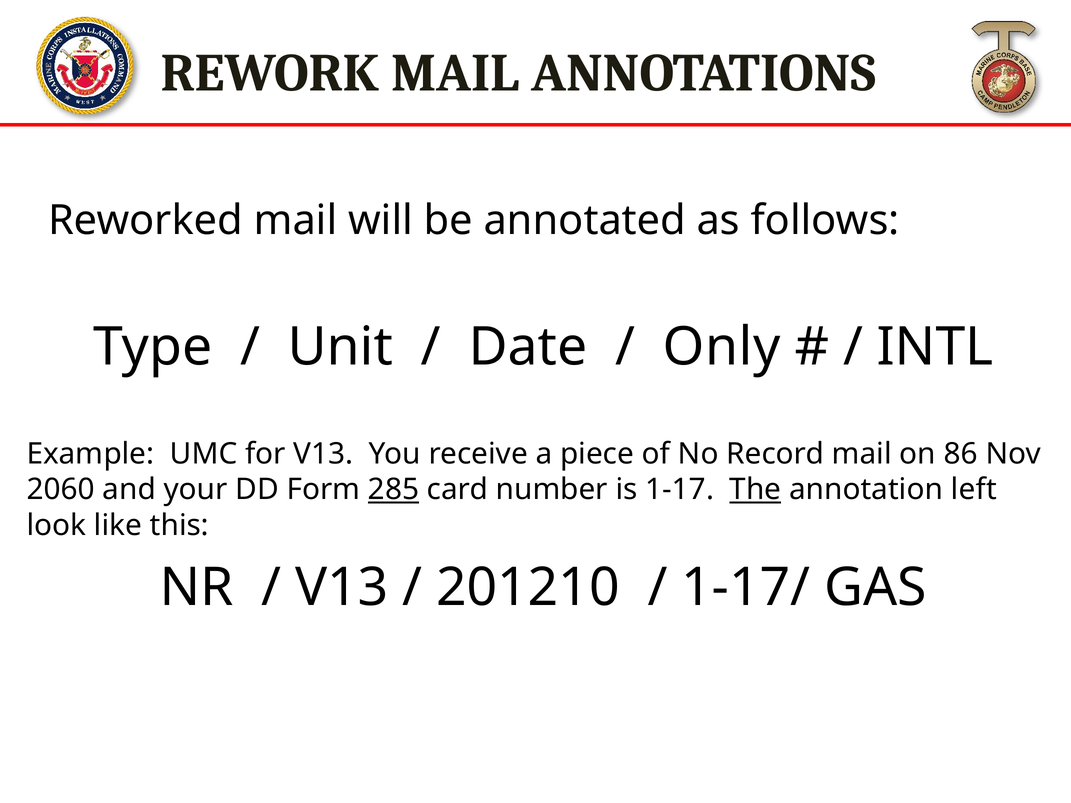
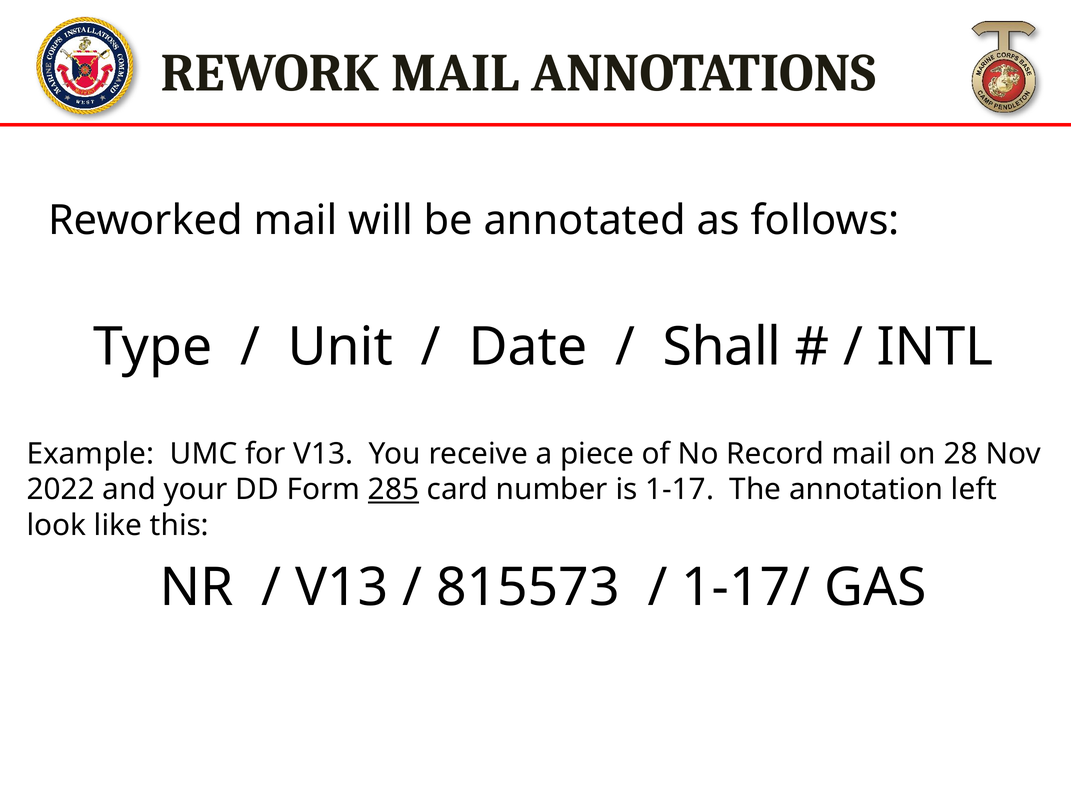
Only: Only -> Shall
86: 86 -> 28
2060: 2060 -> 2022
The underline: present -> none
201210: 201210 -> 815573
